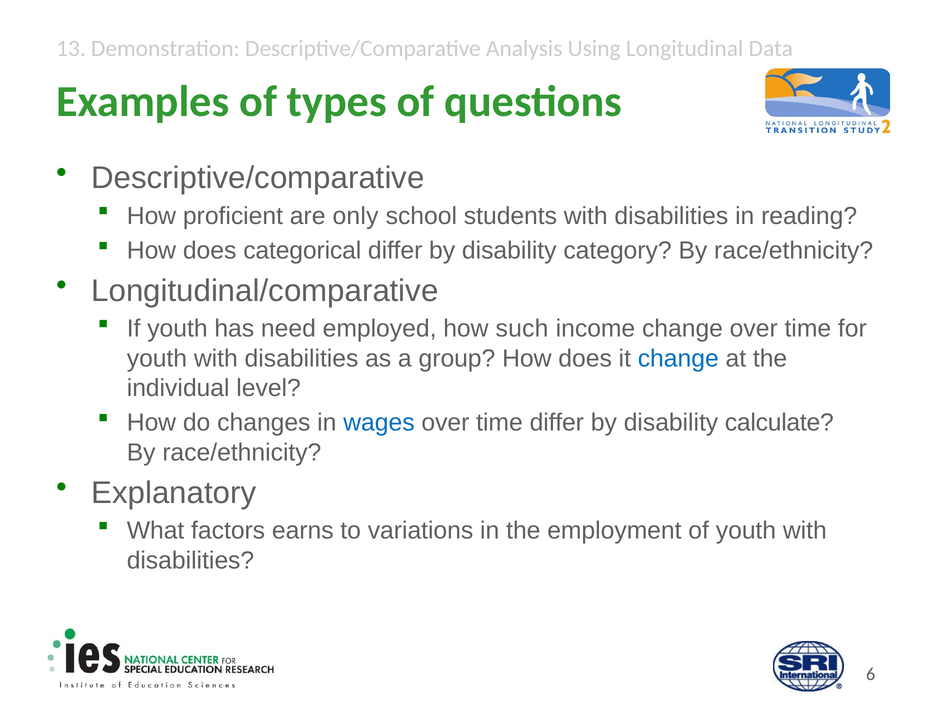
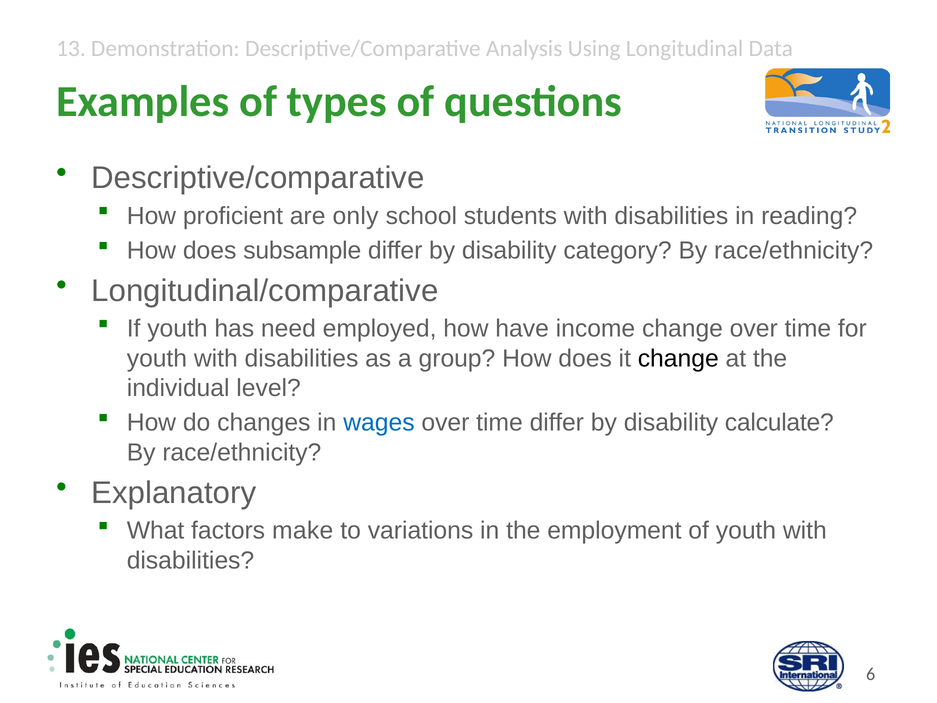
categorical: categorical -> subsample
such: such -> have
change at (678, 358) colour: blue -> black
earns: earns -> make
